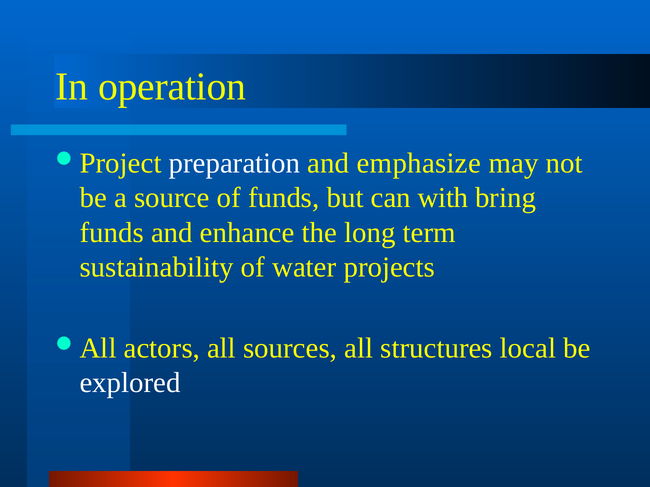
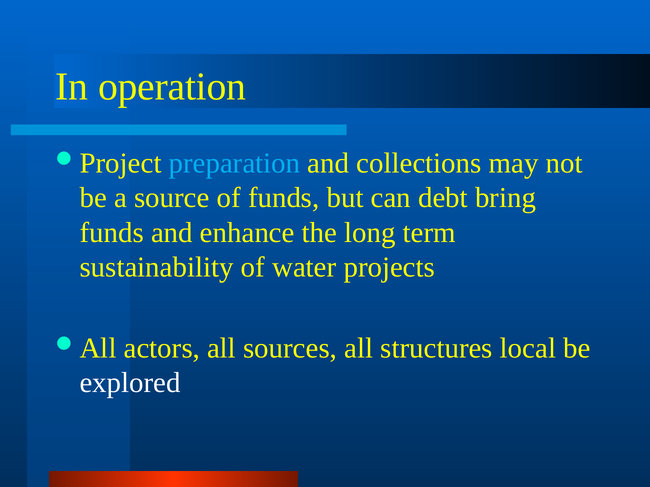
preparation colour: white -> light blue
emphasize: emphasize -> collections
with: with -> debt
